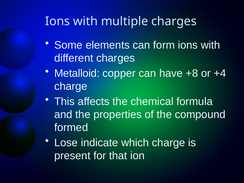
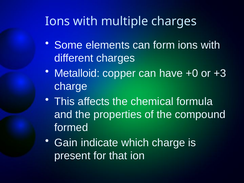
+8: +8 -> +0
+4: +4 -> +3
Lose: Lose -> Gain
